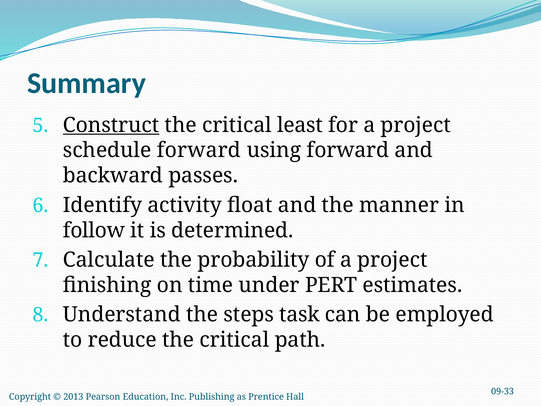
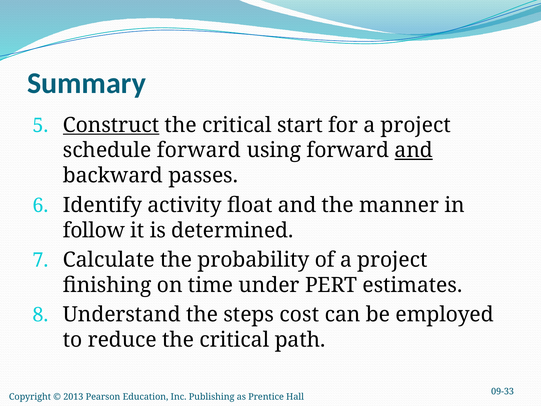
least: least -> start
and at (414, 150) underline: none -> present
task: task -> cost
